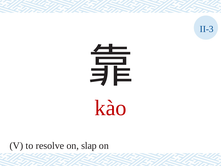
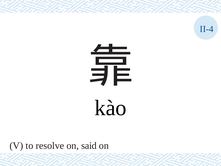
II-3: II-3 -> II-4
kào colour: red -> black
slap: slap -> said
